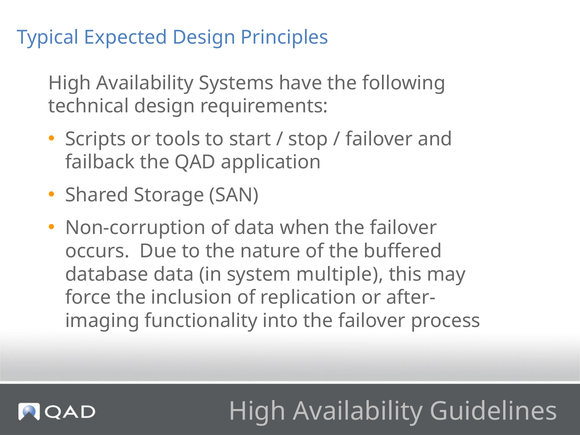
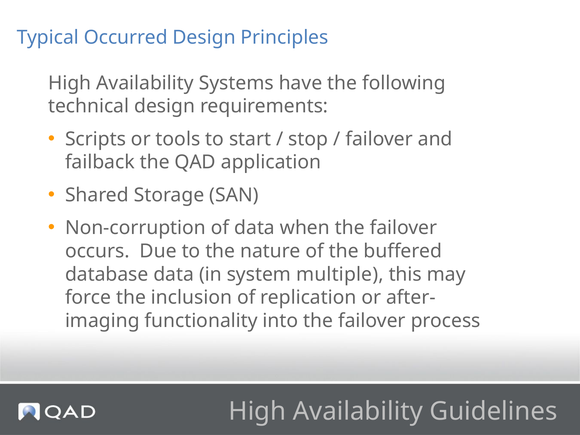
Expected: Expected -> Occurred
